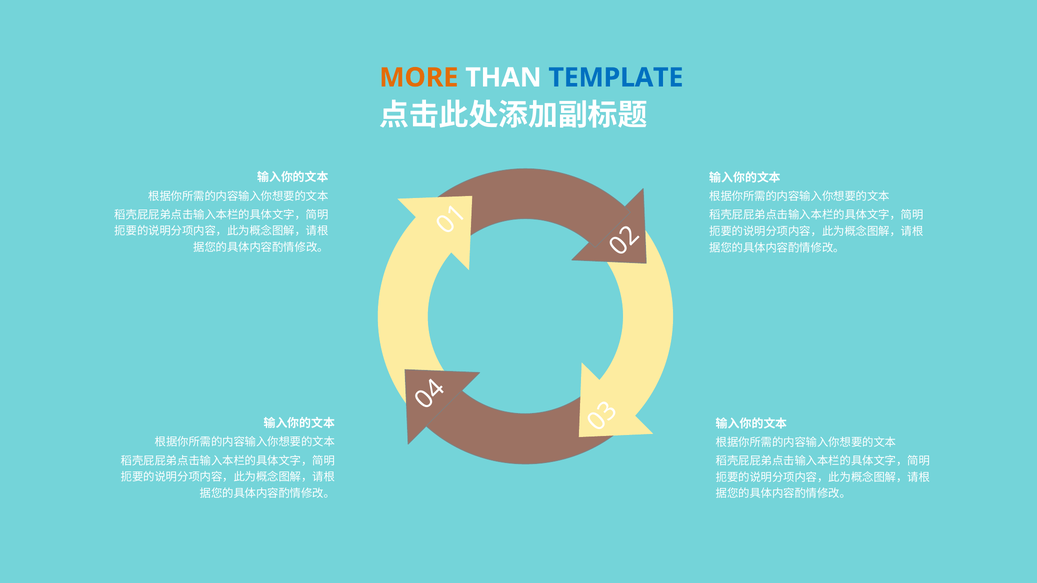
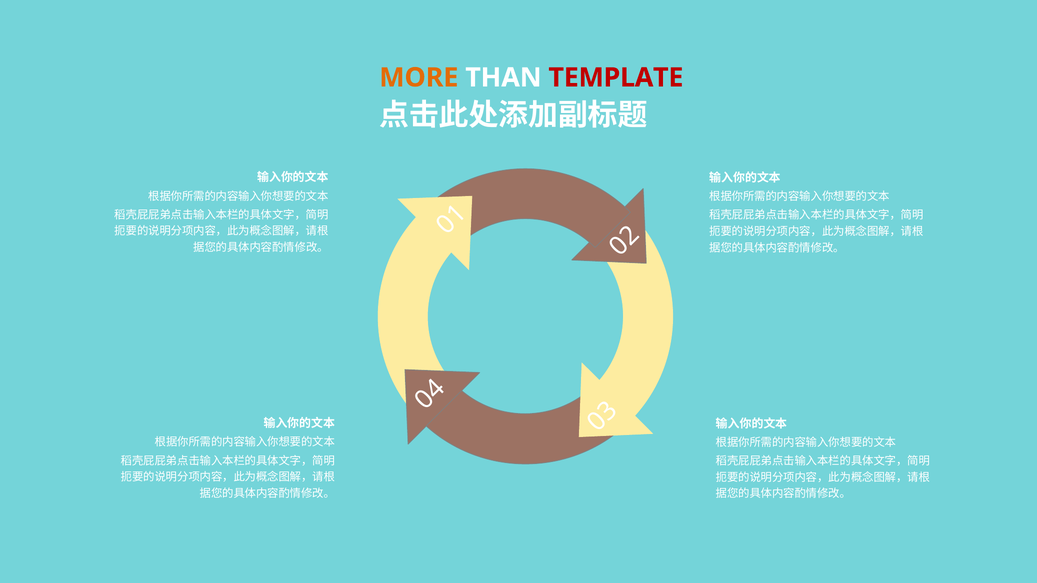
TEMPLATE colour: blue -> red
